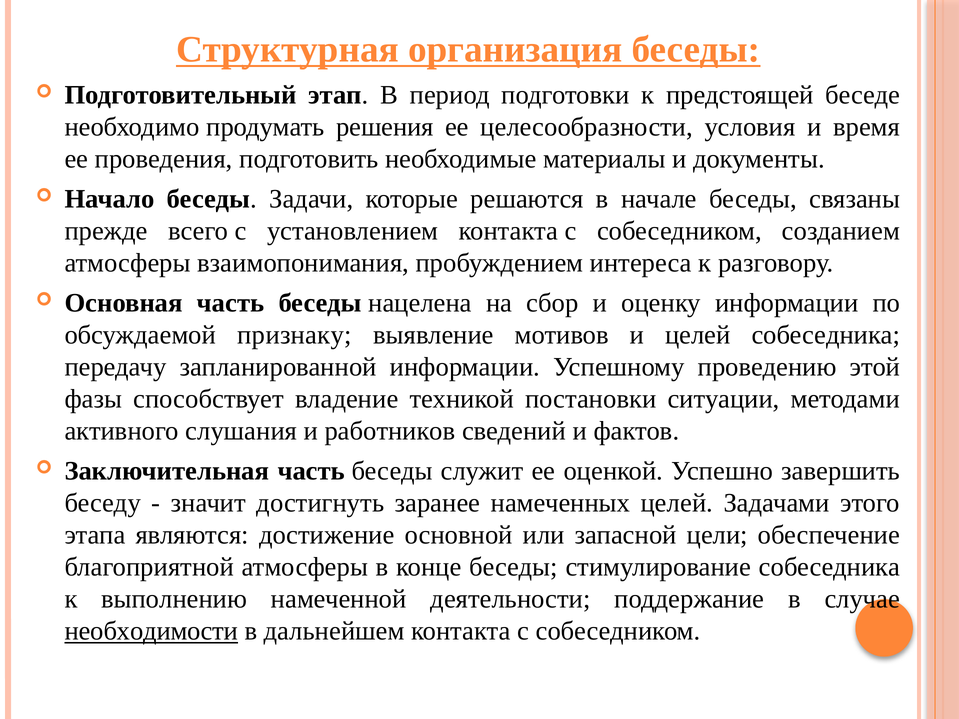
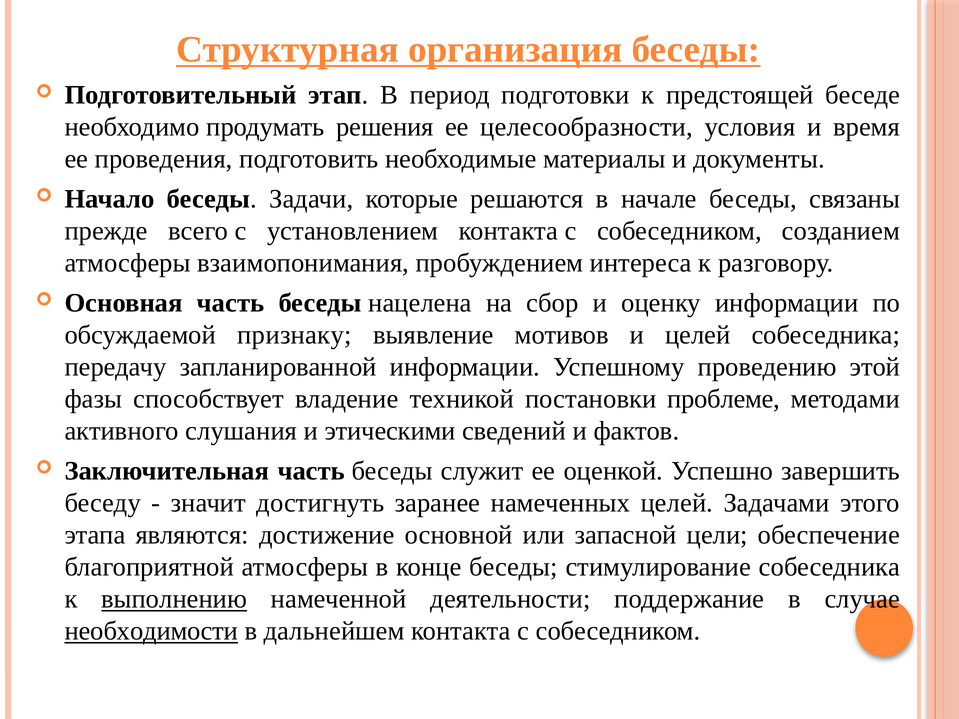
ситуации: ситуации -> проблеме
работников: работников -> этическими
выполнению underline: none -> present
